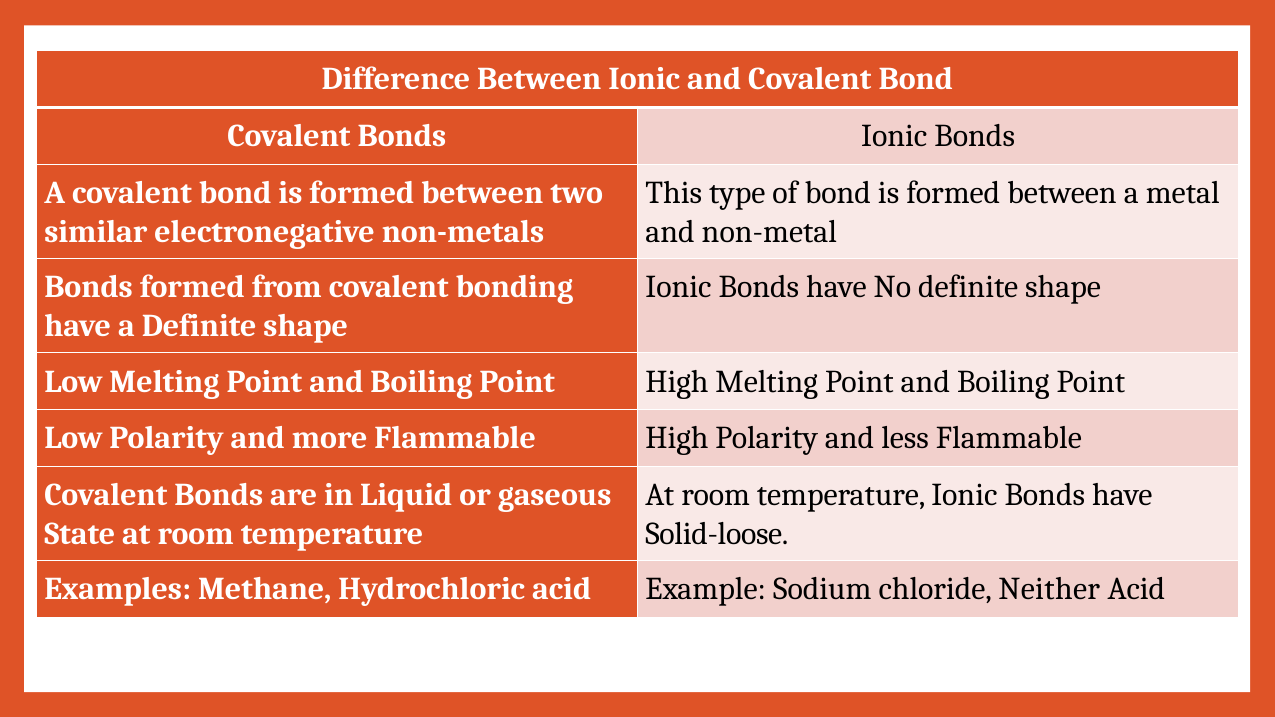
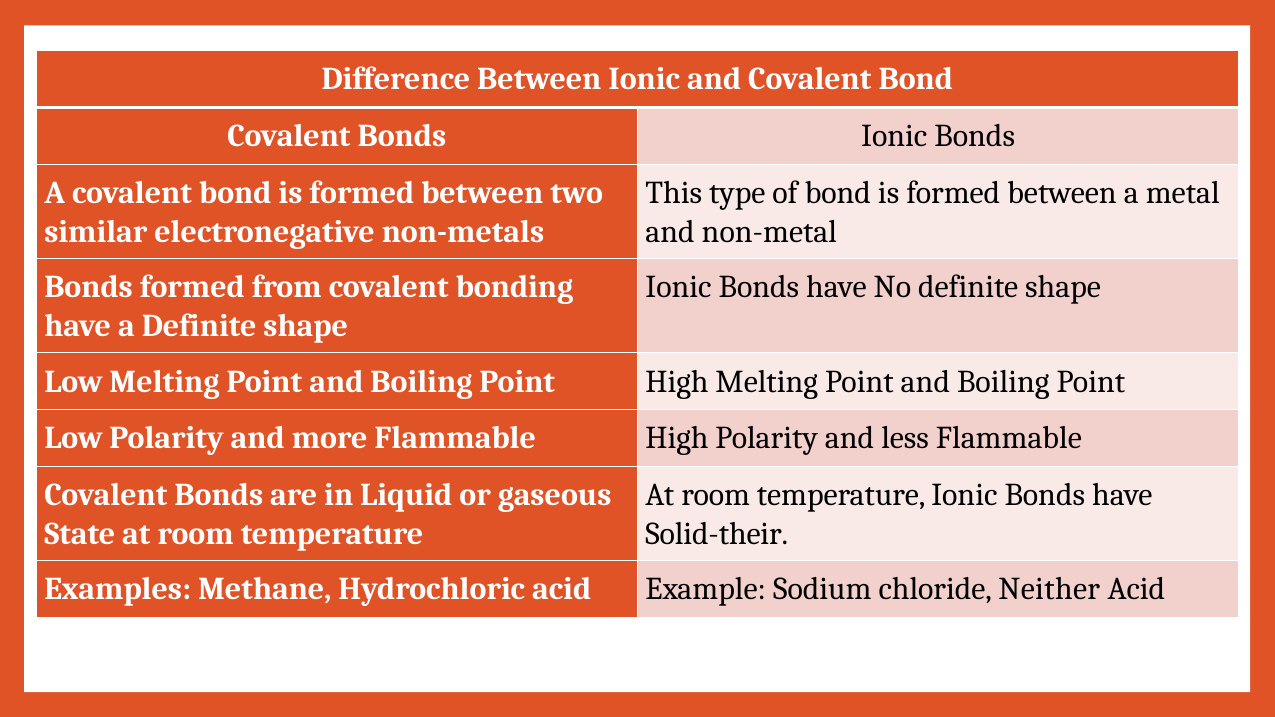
Solid-loose: Solid-loose -> Solid-their
